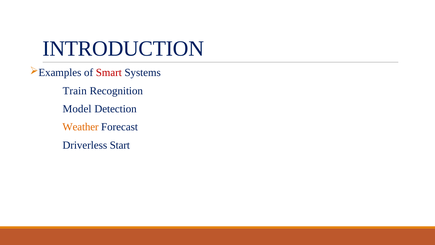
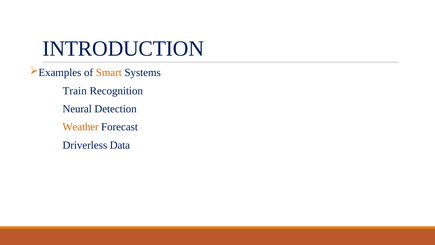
Smart colour: red -> orange
Model: Model -> Neural
Start: Start -> Data
